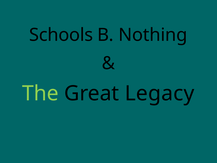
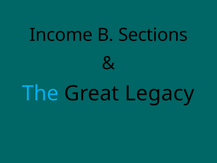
Schools: Schools -> Income
Nothing: Nothing -> Sections
The colour: light green -> light blue
